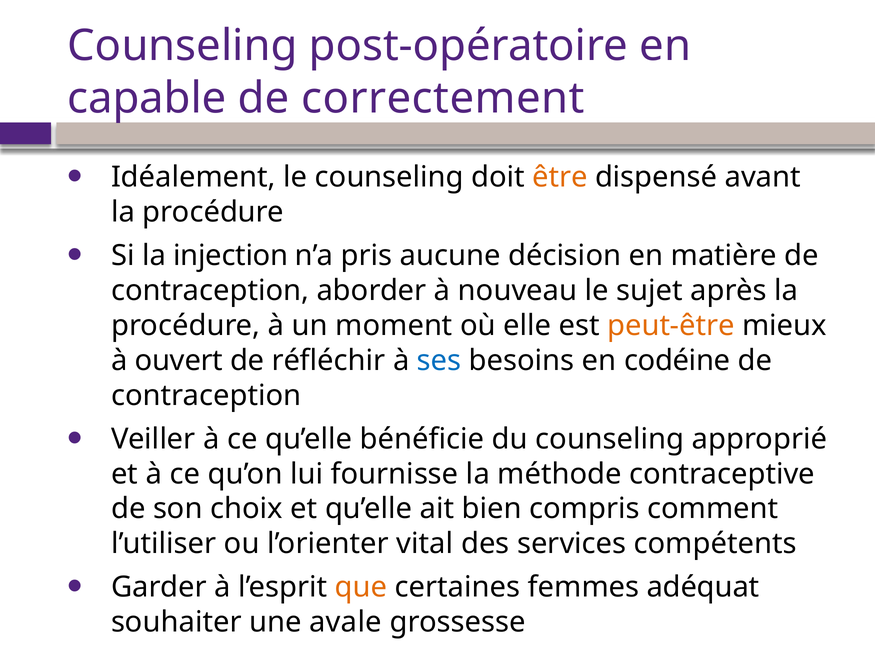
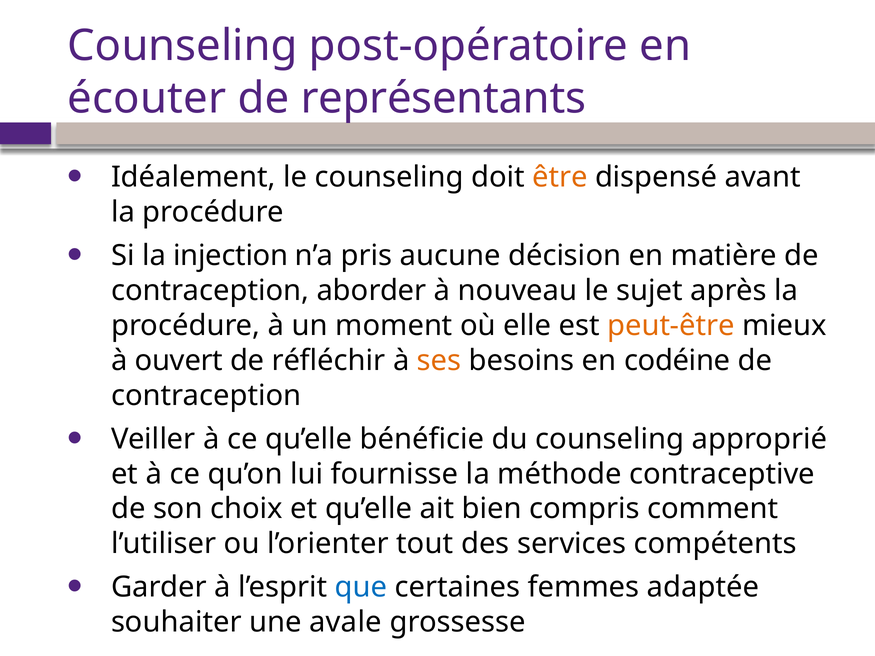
capable: capable -> écouter
correctement: correctement -> représentants
ses colour: blue -> orange
vital: vital -> tout
que colour: orange -> blue
adéquat: adéquat -> adaptée
